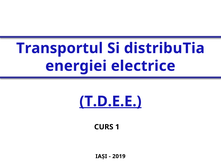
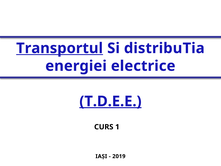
Transportul underline: none -> present
